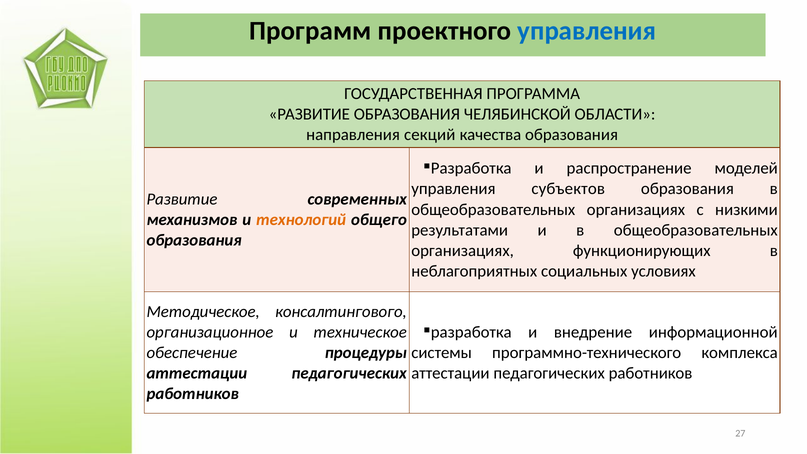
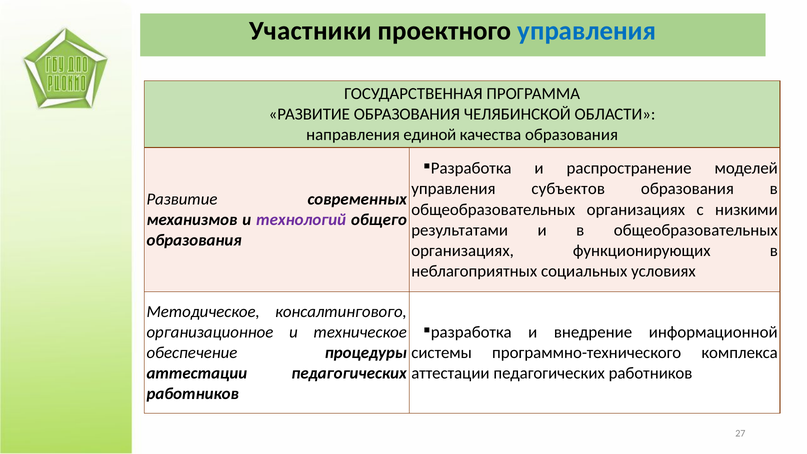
Программ: Программ -> Участники
секций: секций -> единой
технологий colour: orange -> purple
